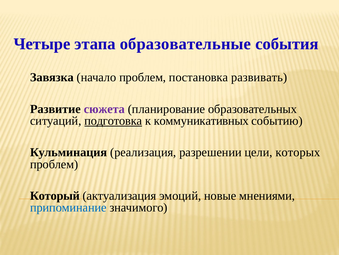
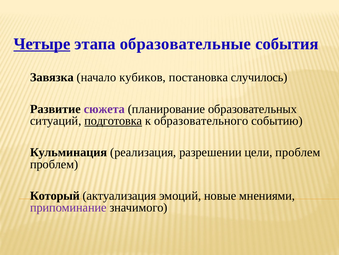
Четыре underline: none -> present
начало проблем: проблем -> кубиков
развивать: развивать -> случилось
коммуникативных: коммуникативных -> образовательного
цели которых: которых -> проблем
припоминание colour: blue -> purple
